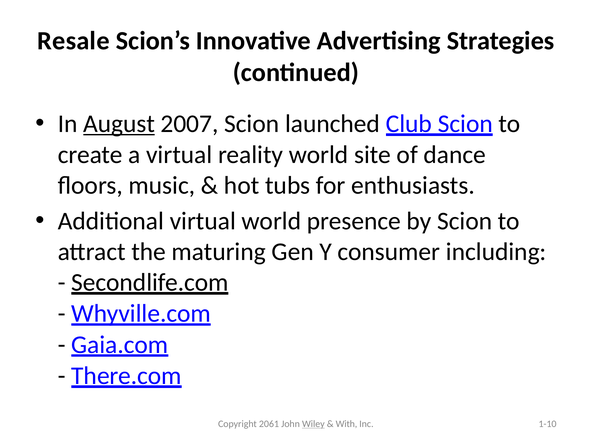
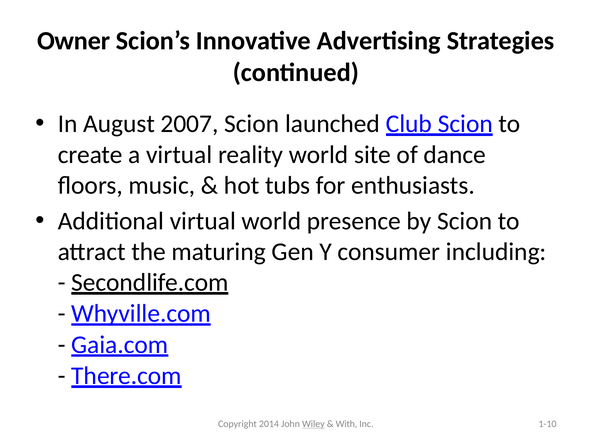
Resale: Resale -> Owner
August underline: present -> none
2061: 2061 -> 2014
